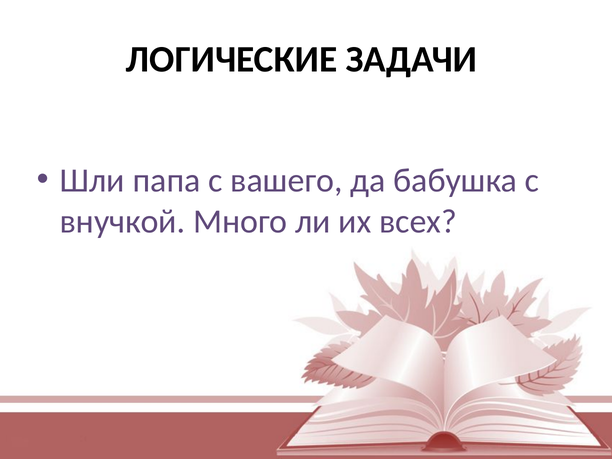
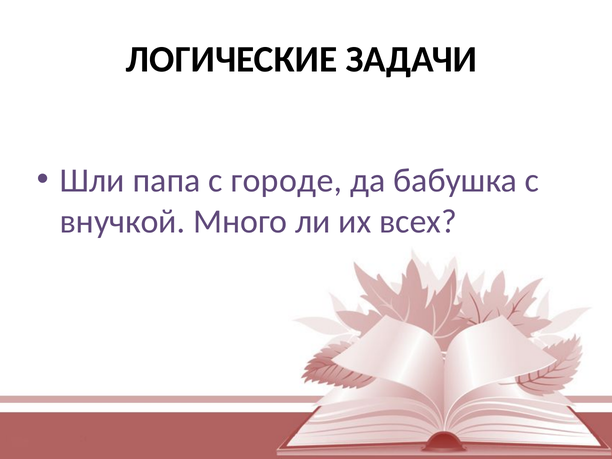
вашего: вашего -> городе
